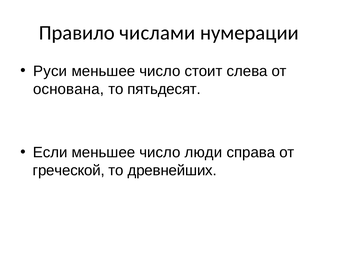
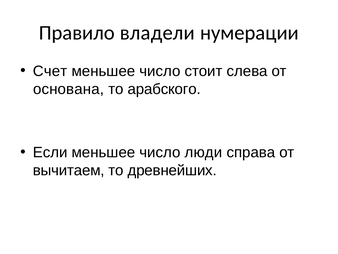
числами: числами -> владели
Руси: Руси -> Счет
пятьдесят: пятьдесят -> арабского
греческой: греческой -> вычитаем
